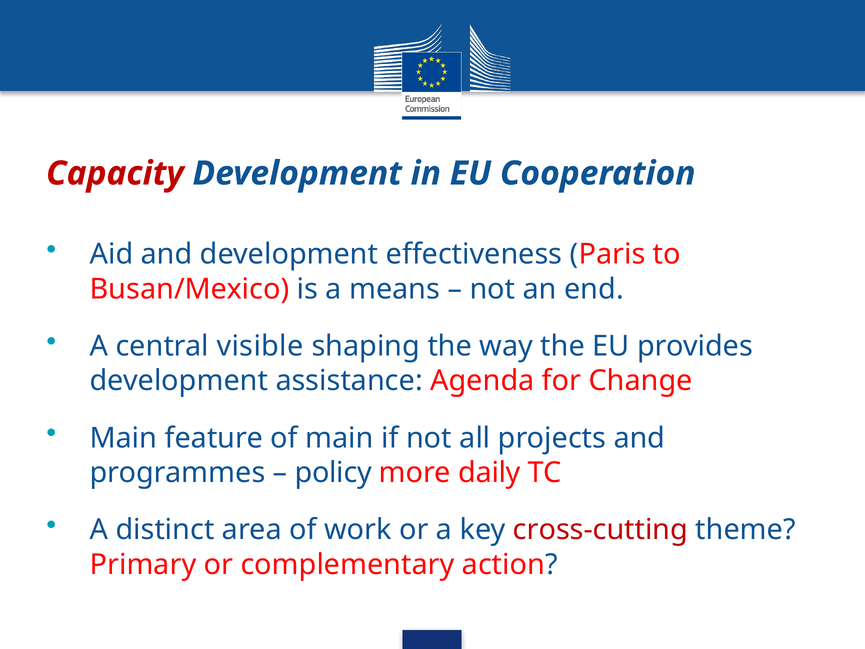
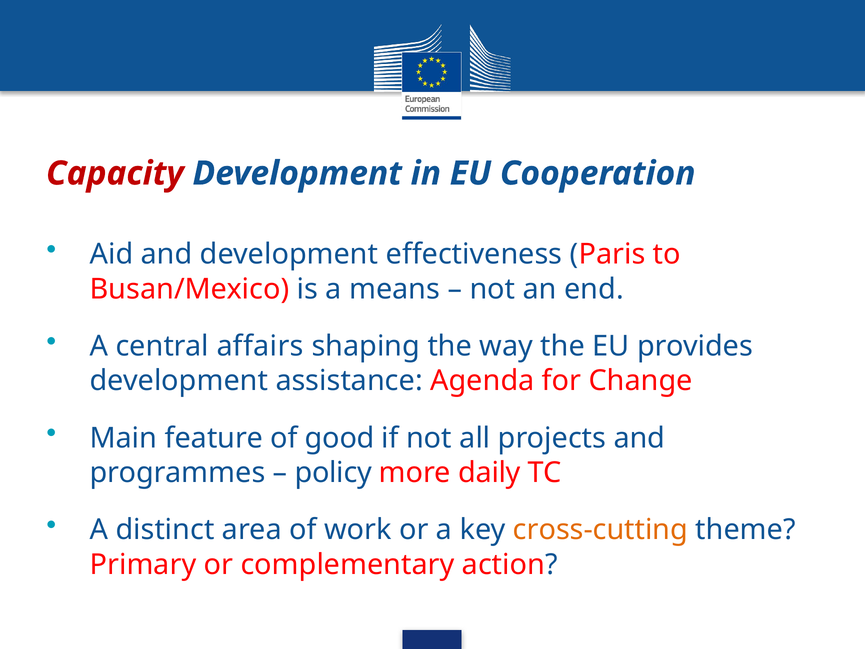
visible: visible -> affairs
of main: main -> good
cross-cutting colour: red -> orange
